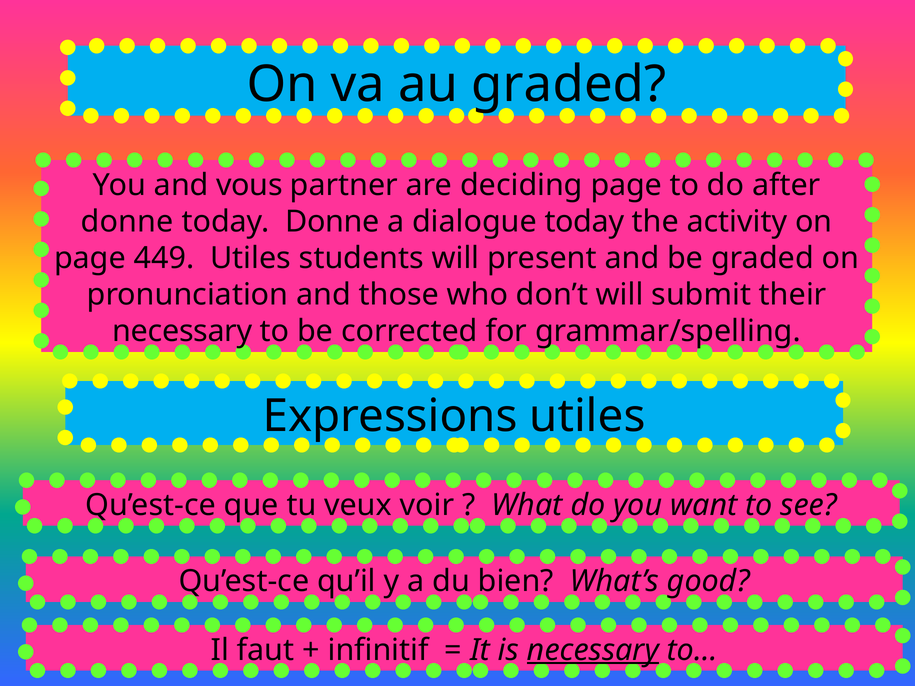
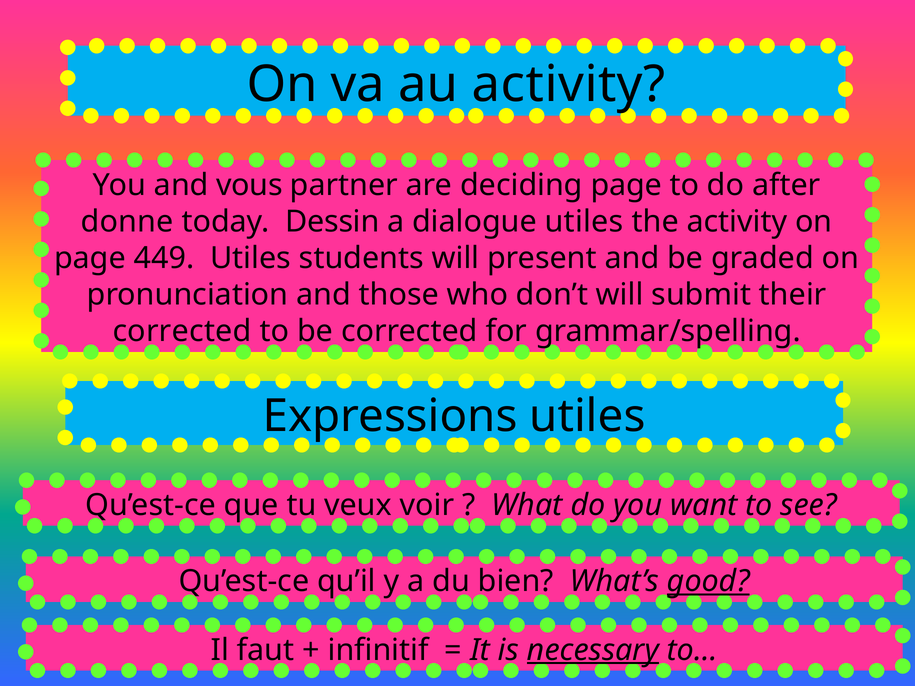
au graded: graded -> activity
today Donne: Donne -> Dessin
dialogue today: today -> utiles
necessary at (182, 331): necessary -> corrected
good underline: none -> present
